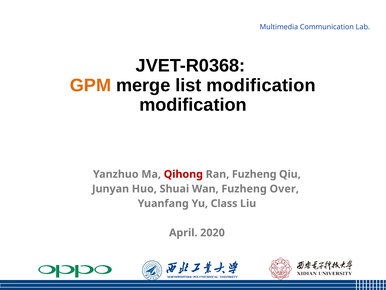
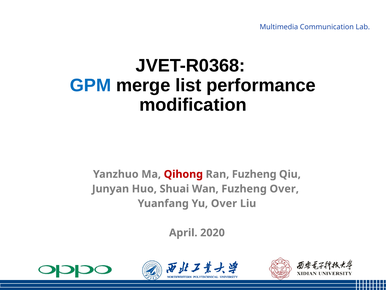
GPM colour: orange -> blue
list modification: modification -> performance
Yu Class: Class -> Over
